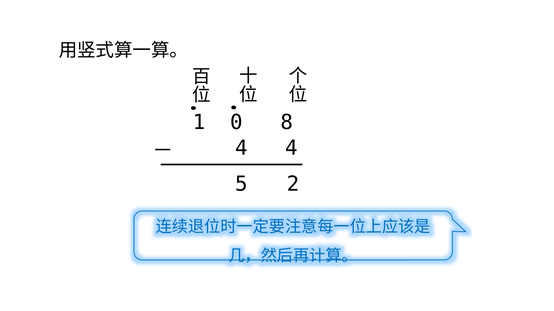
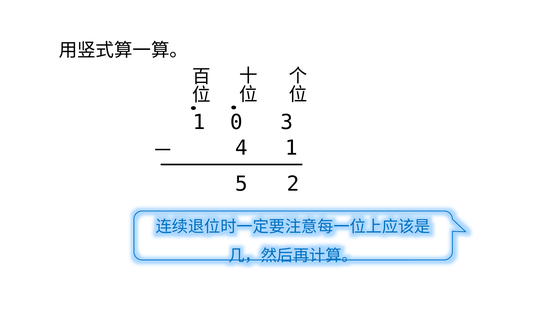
8: 8 -> 3
4 4: 4 -> 1
